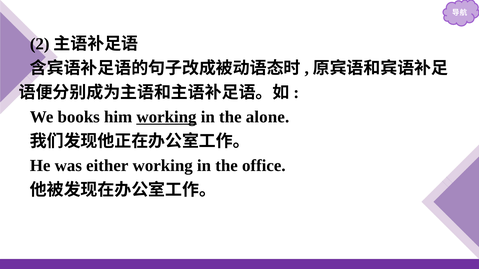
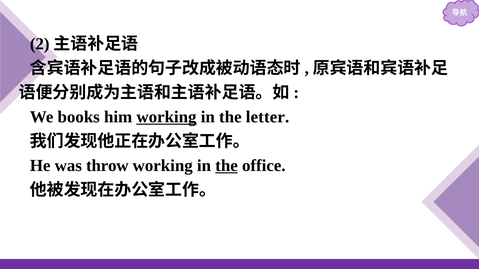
alone: alone -> letter
either: either -> throw
the at (227, 166) underline: none -> present
